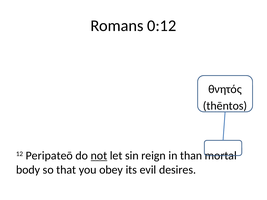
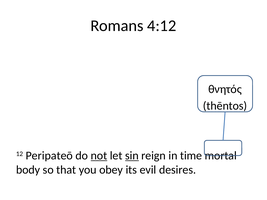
0:12: 0:12 -> 4:12
sin underline: none -> present
than: than -> time
